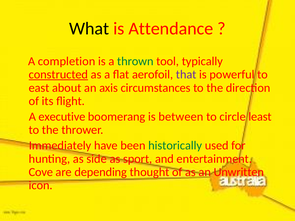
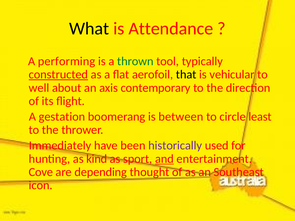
completion: completion -> performing
that colour: purple -> black
powerful: powerful -> vehicular
east: east -> well
circumstances: circumstances -> contemporary
executive: executive -> gestation
historically colour: green -> purple
side: side -> kind
and underline: none -> present
Unwritten: Unwritten -> Southeast
